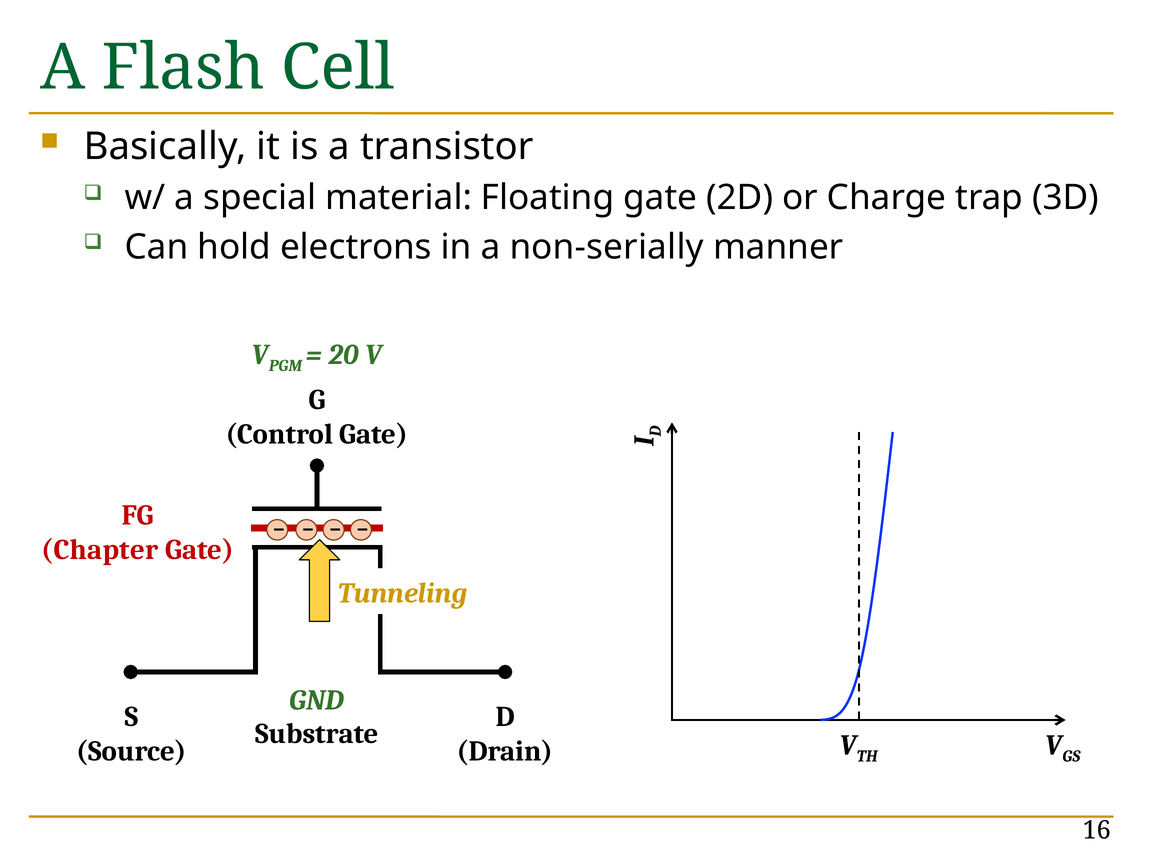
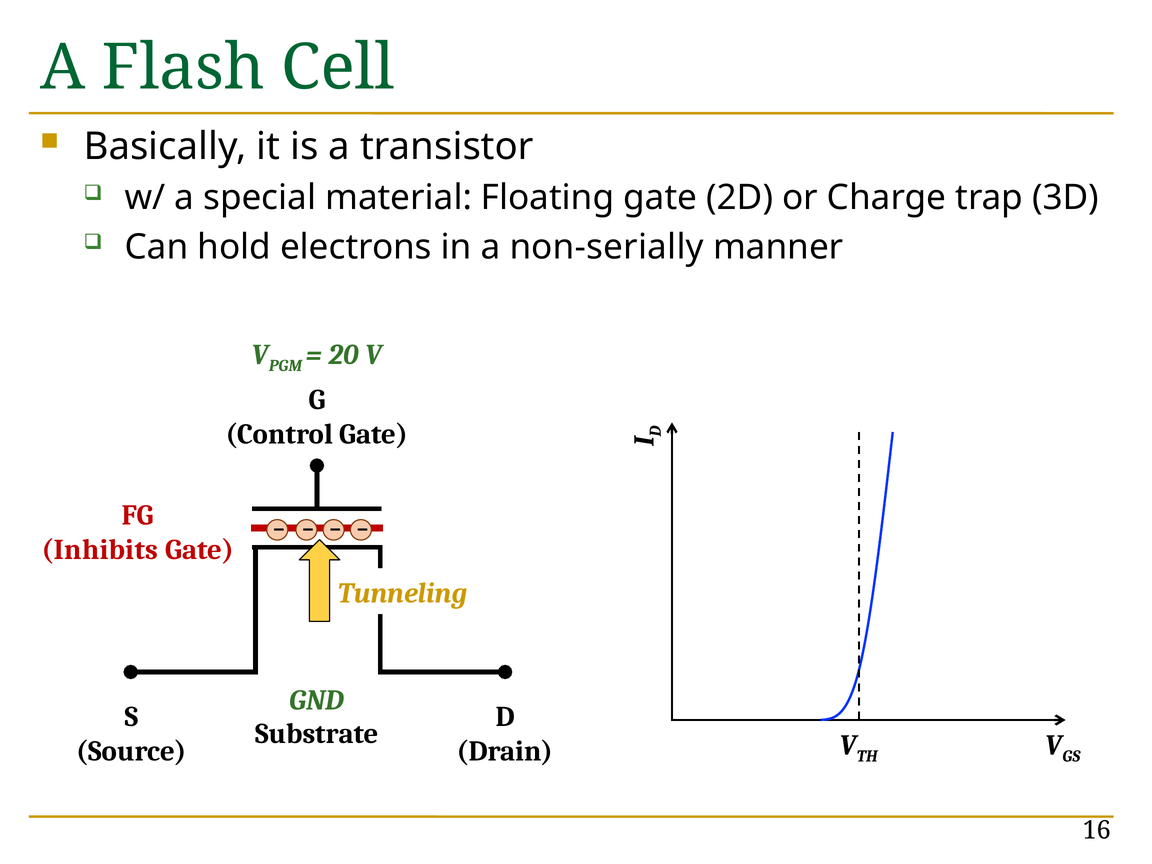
Chapter: Chapter -> Inhibits
